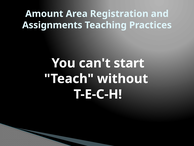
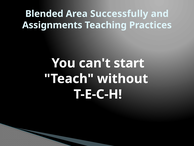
Amount: Amount -> Blended
Registration: Registration -> Successfully
